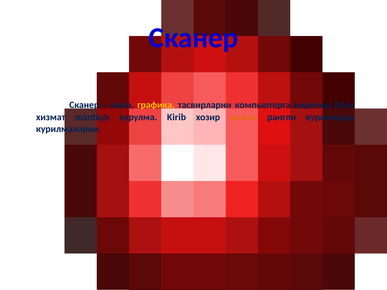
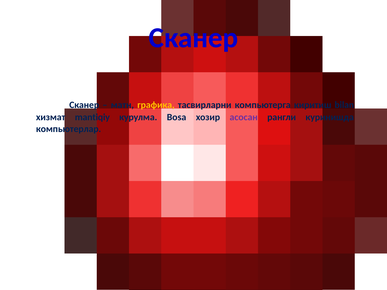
Kirib: Kirib -> Bosa
асосан colour: orange -> purple
курилмаларни: курилмаларни -> компьютерлар
